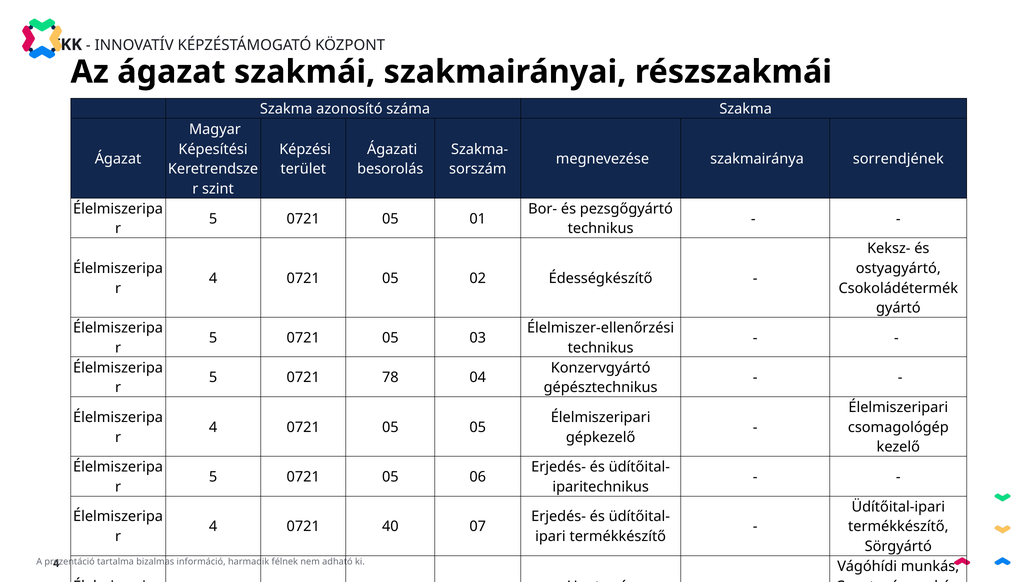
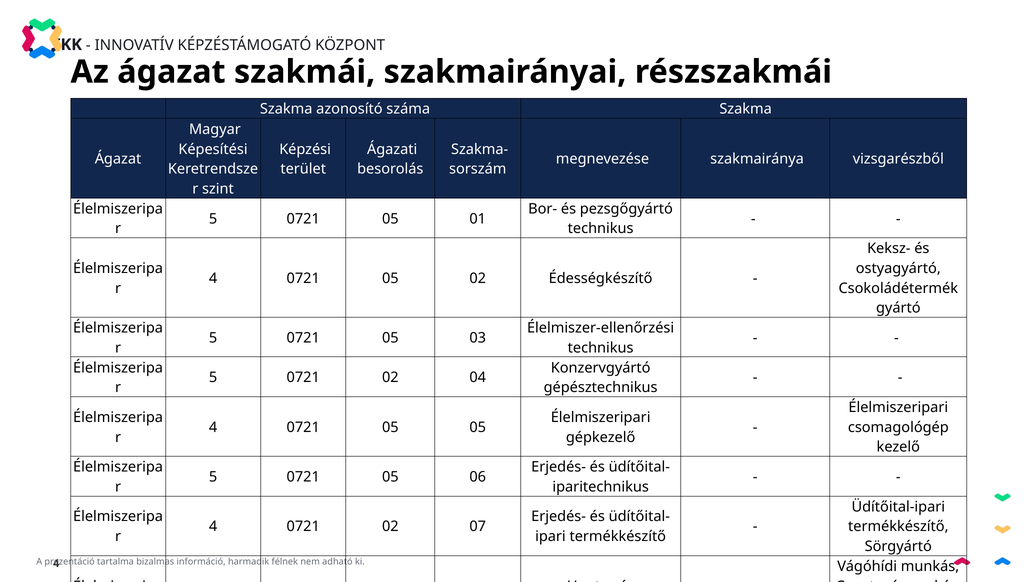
sorrendjének: sorrendjének -> vizsgarészből
5 0721 78: 78 -> 02
4 0721 40: 40 -> 02
